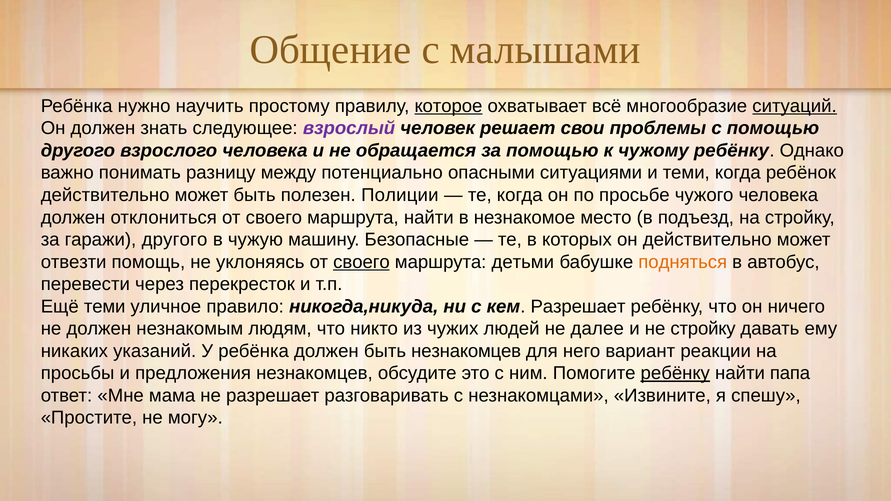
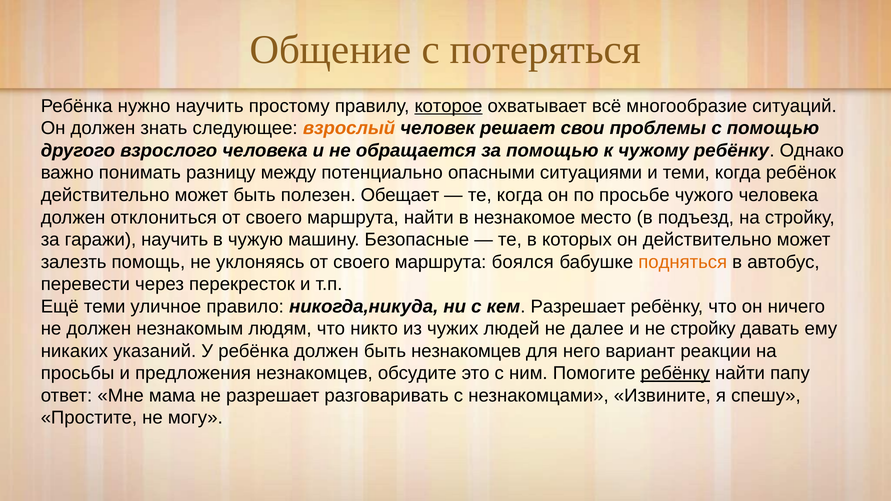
малышами: малышами -> потеряться
ситуаций underline: present -> none
взрослый colour: purple -> orange
Полиции: Полиции -> Обещает
гаражи другого: другого -> научить
отвезти: отвезти -> залезть
своего at (362, 262) underline: present -> none
детьми: детьми -> боялся
папа: папа -> папу
